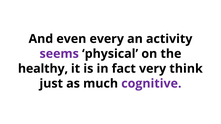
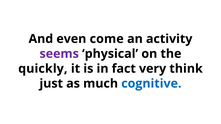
every: every -> come
healthy: healthy -> quickly
cognitive colour: purple -> blue
